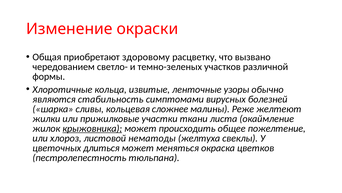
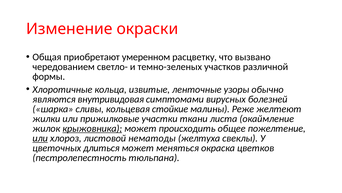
здоровому: здоровому -> умеренном
стабильность: стабильность -> внутривидовая
сложнее: сложнее -> стойкие
или at (40, 138) underline: none -> present
